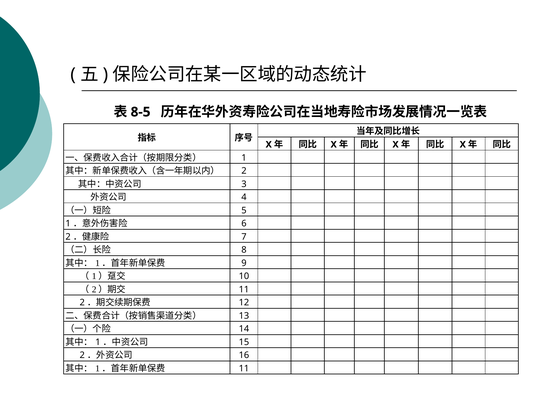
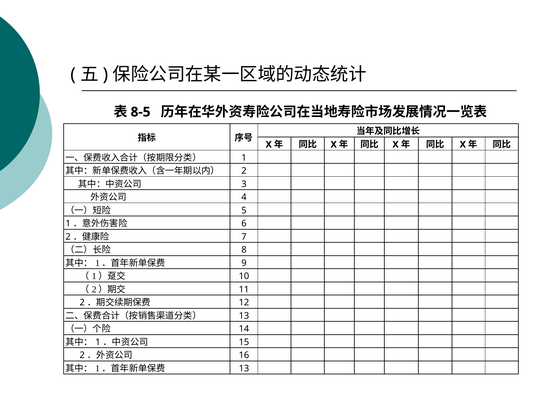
11 at (244, 368): 11 -> 13
